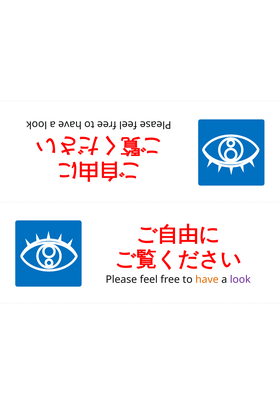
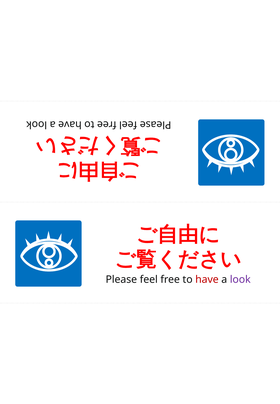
have colour: orange -> red
